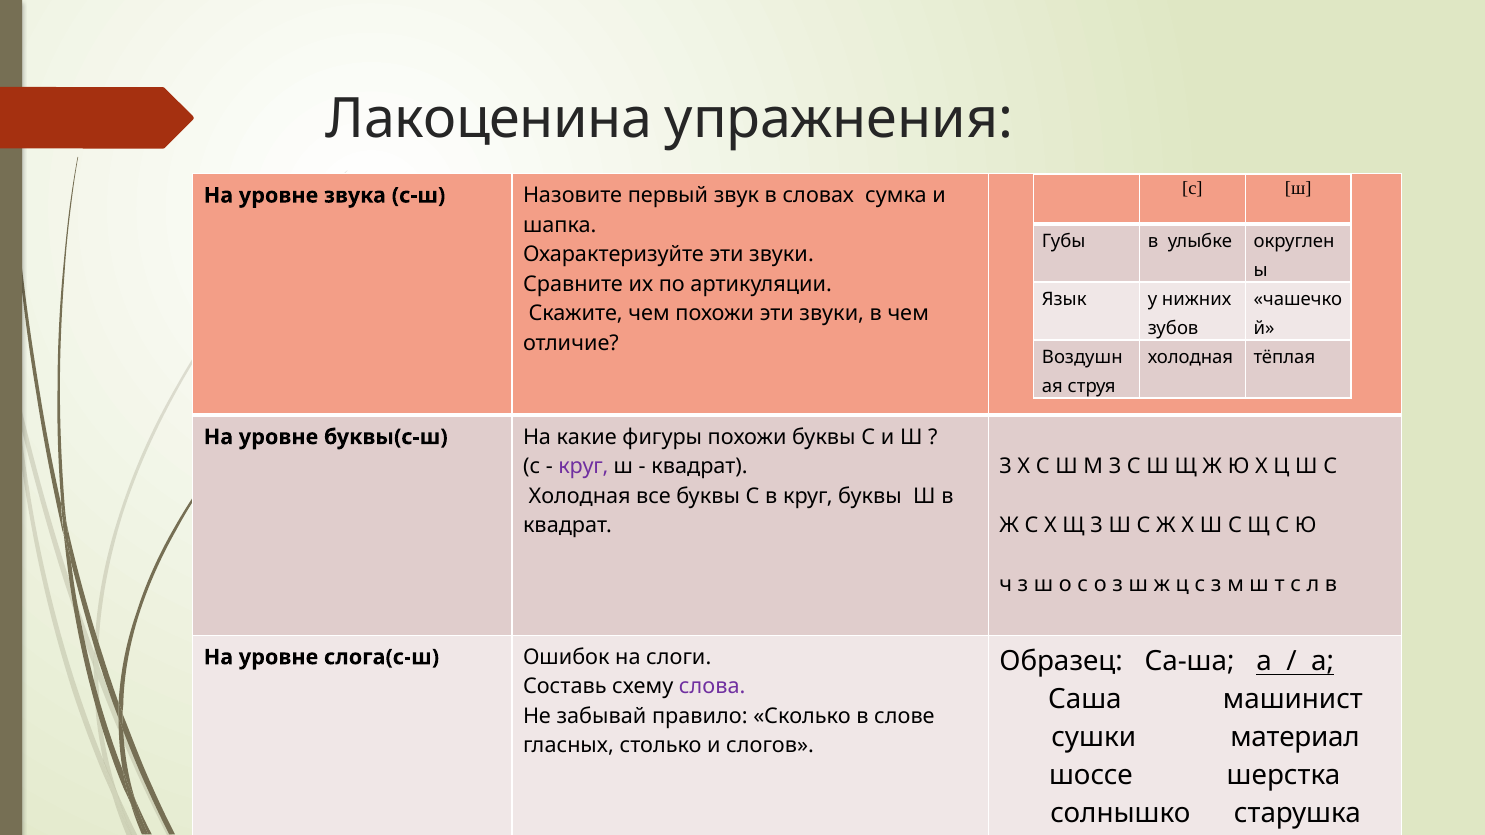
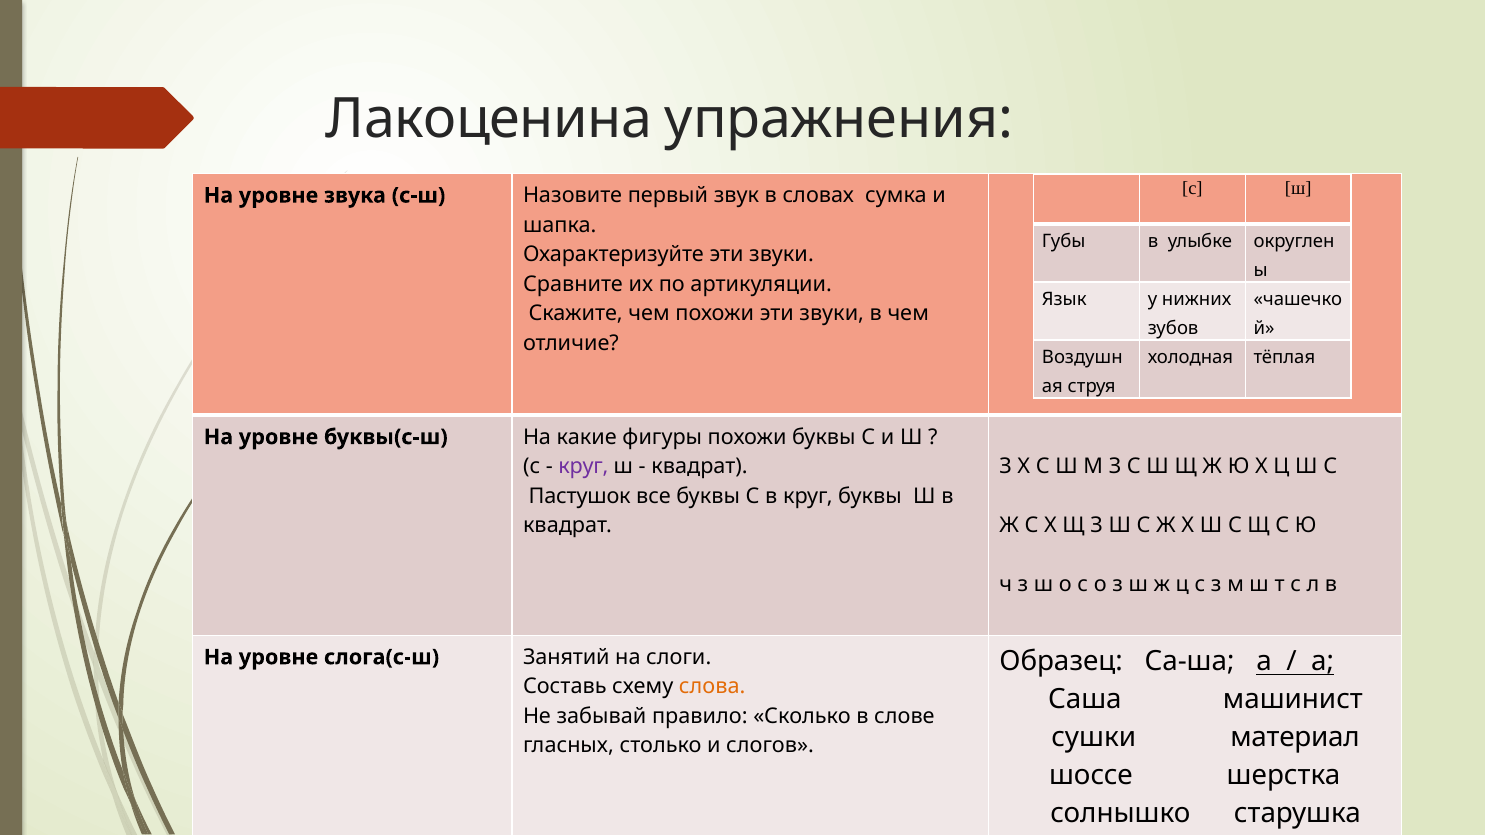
Холодная at (580, 496): Холодная -> Пастушок
Ошибок: Ошибок -> Занятий
слова colour: purple -> orange
